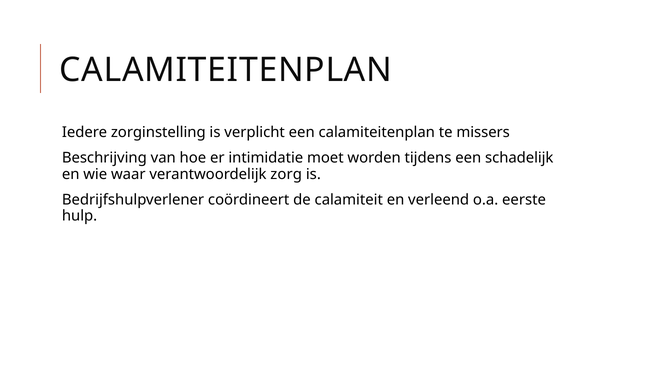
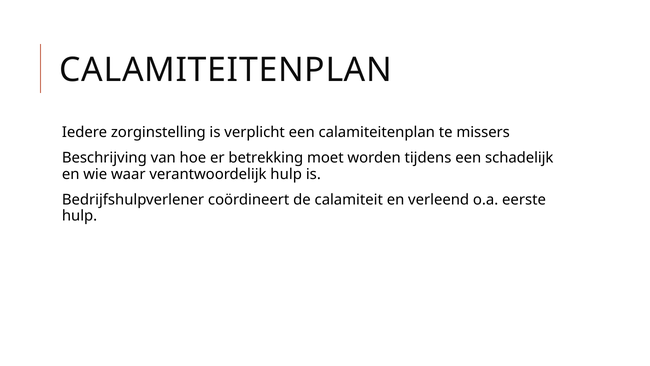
intimidatie: intimidatie -> betrekking
verantwoordelijk zorg: zorg -> hulp
